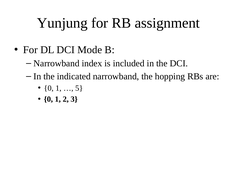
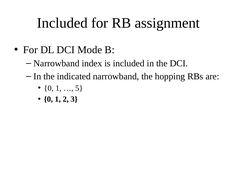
Yunjung at (62, 23): Yunjung -> Included
